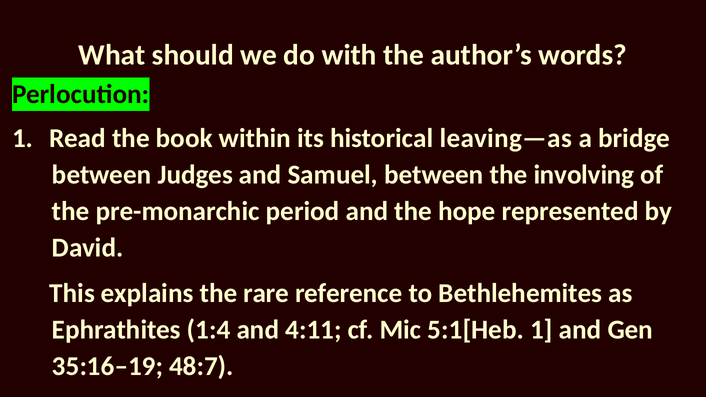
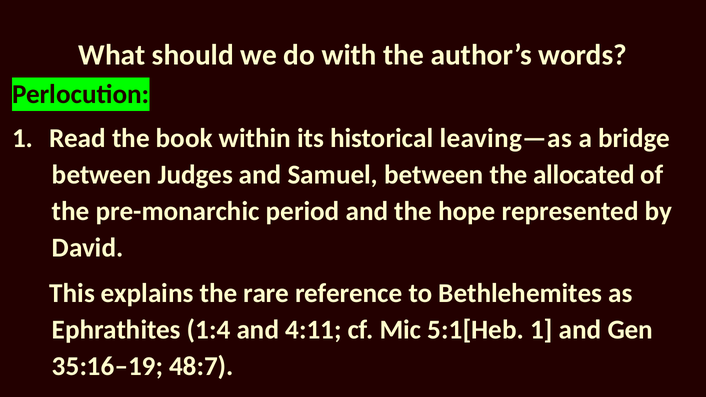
involving: involving -> allocated
